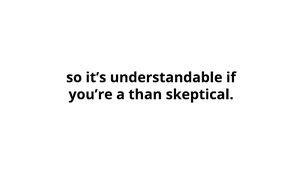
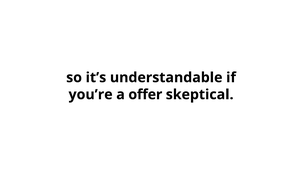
than: than -> offer
